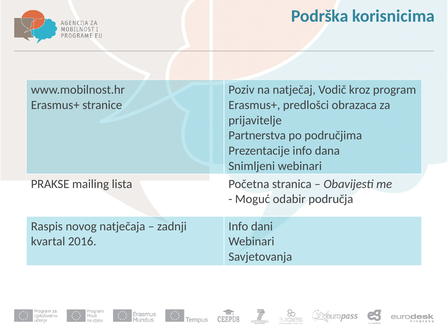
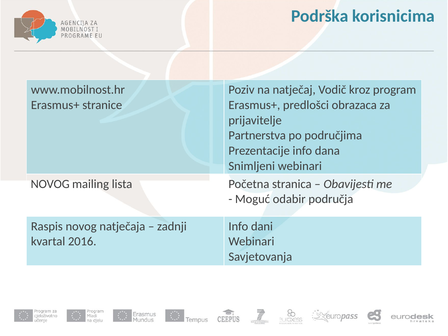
PRAKSE at (50, 184): PRAKSE -> NOVOG
